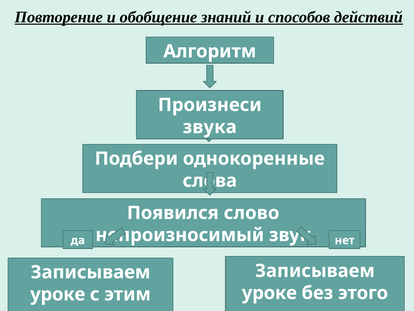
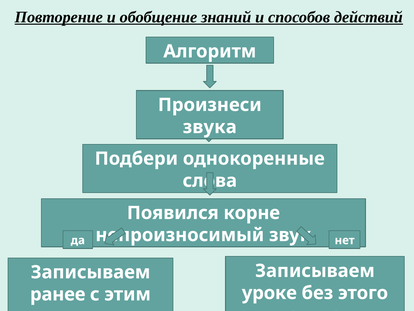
слово: слово -> корне
уроке at (58, 294): уроке -> ранее
